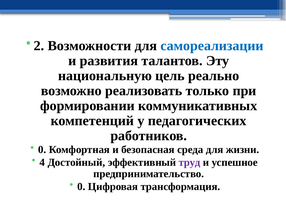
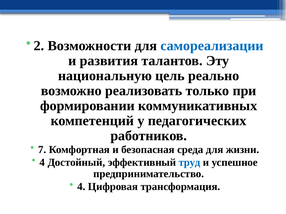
0 at (42, 150): 0 -> 7
труд colour: purple -> blue
0 at (81, 187): 0 -> 4
